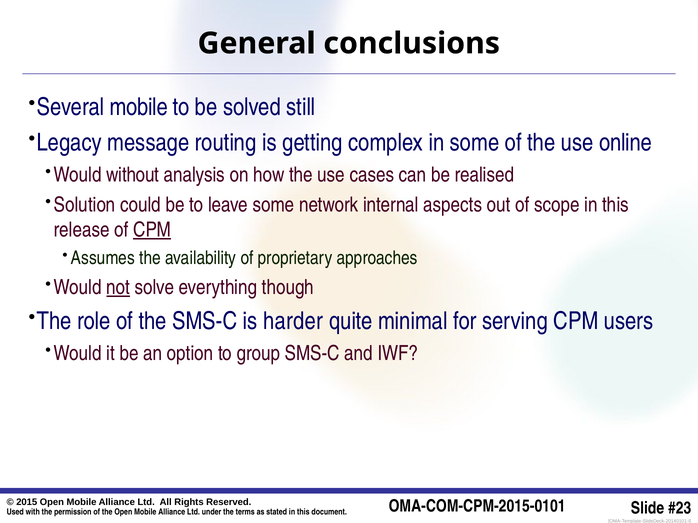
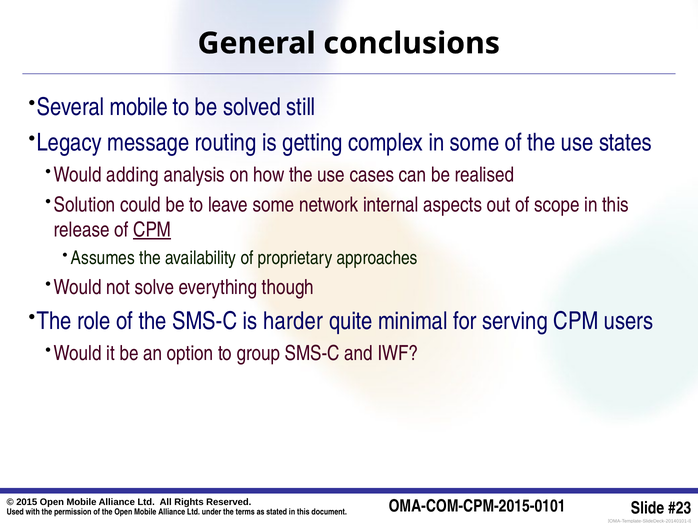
online: online -> states
without: without -> adding
not underline: present -> none
